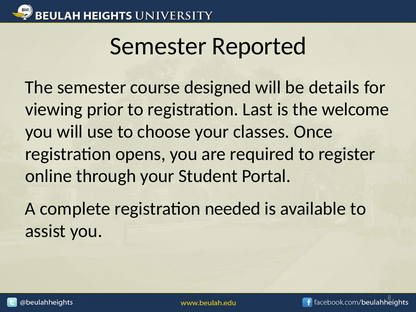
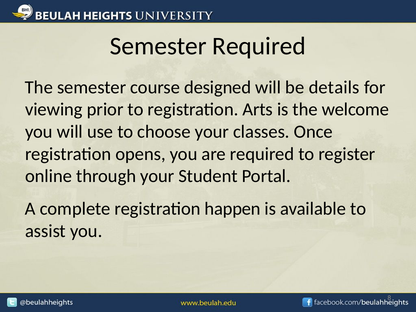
Semester Reported: Reported -> Required
Last: Last -> Arts
needed: needed -> happen
